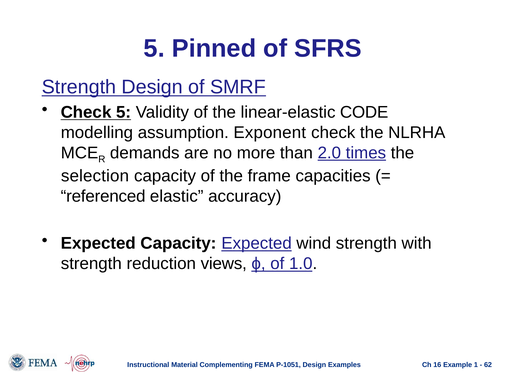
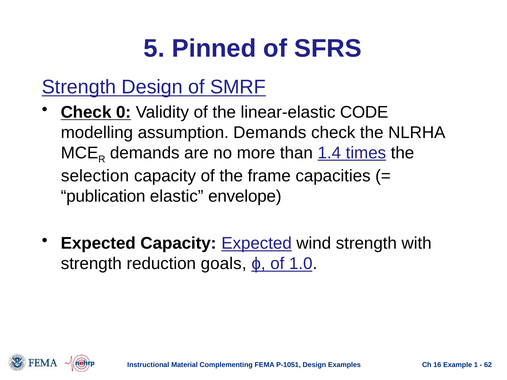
Check 5: 5 -> 0
assumption Exponent: Exponent -> Demands
2.0: 2.0 -> 1.4
referenced: referenced -> publication
accuracy: accuracy -> envelope
views: views -> goals
